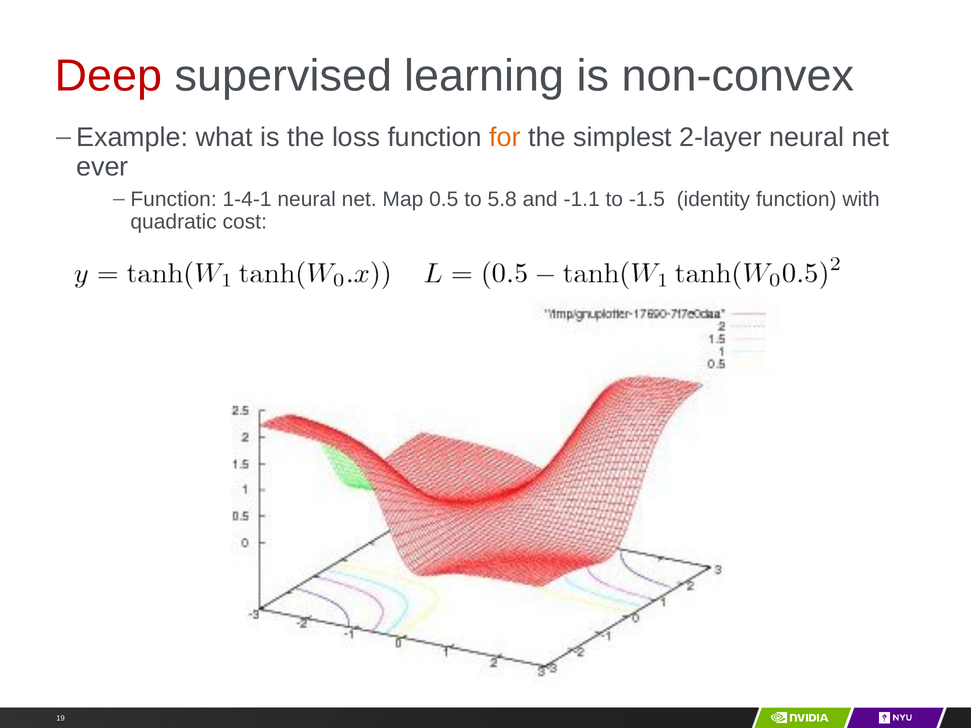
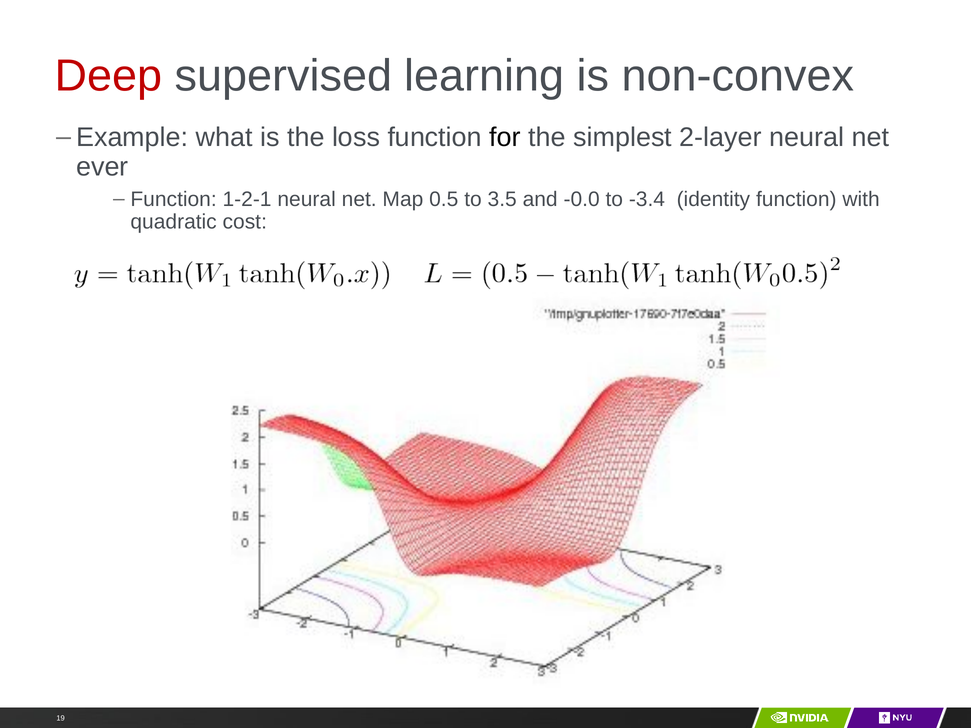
for colour: orange -> black
1-4-1: 1-4-1 -> 1-2-1
5.8: 5.8 -> 3.5
-1.1: -1.1 -> -0.0
-1.5: -1.5 -> -3.4
